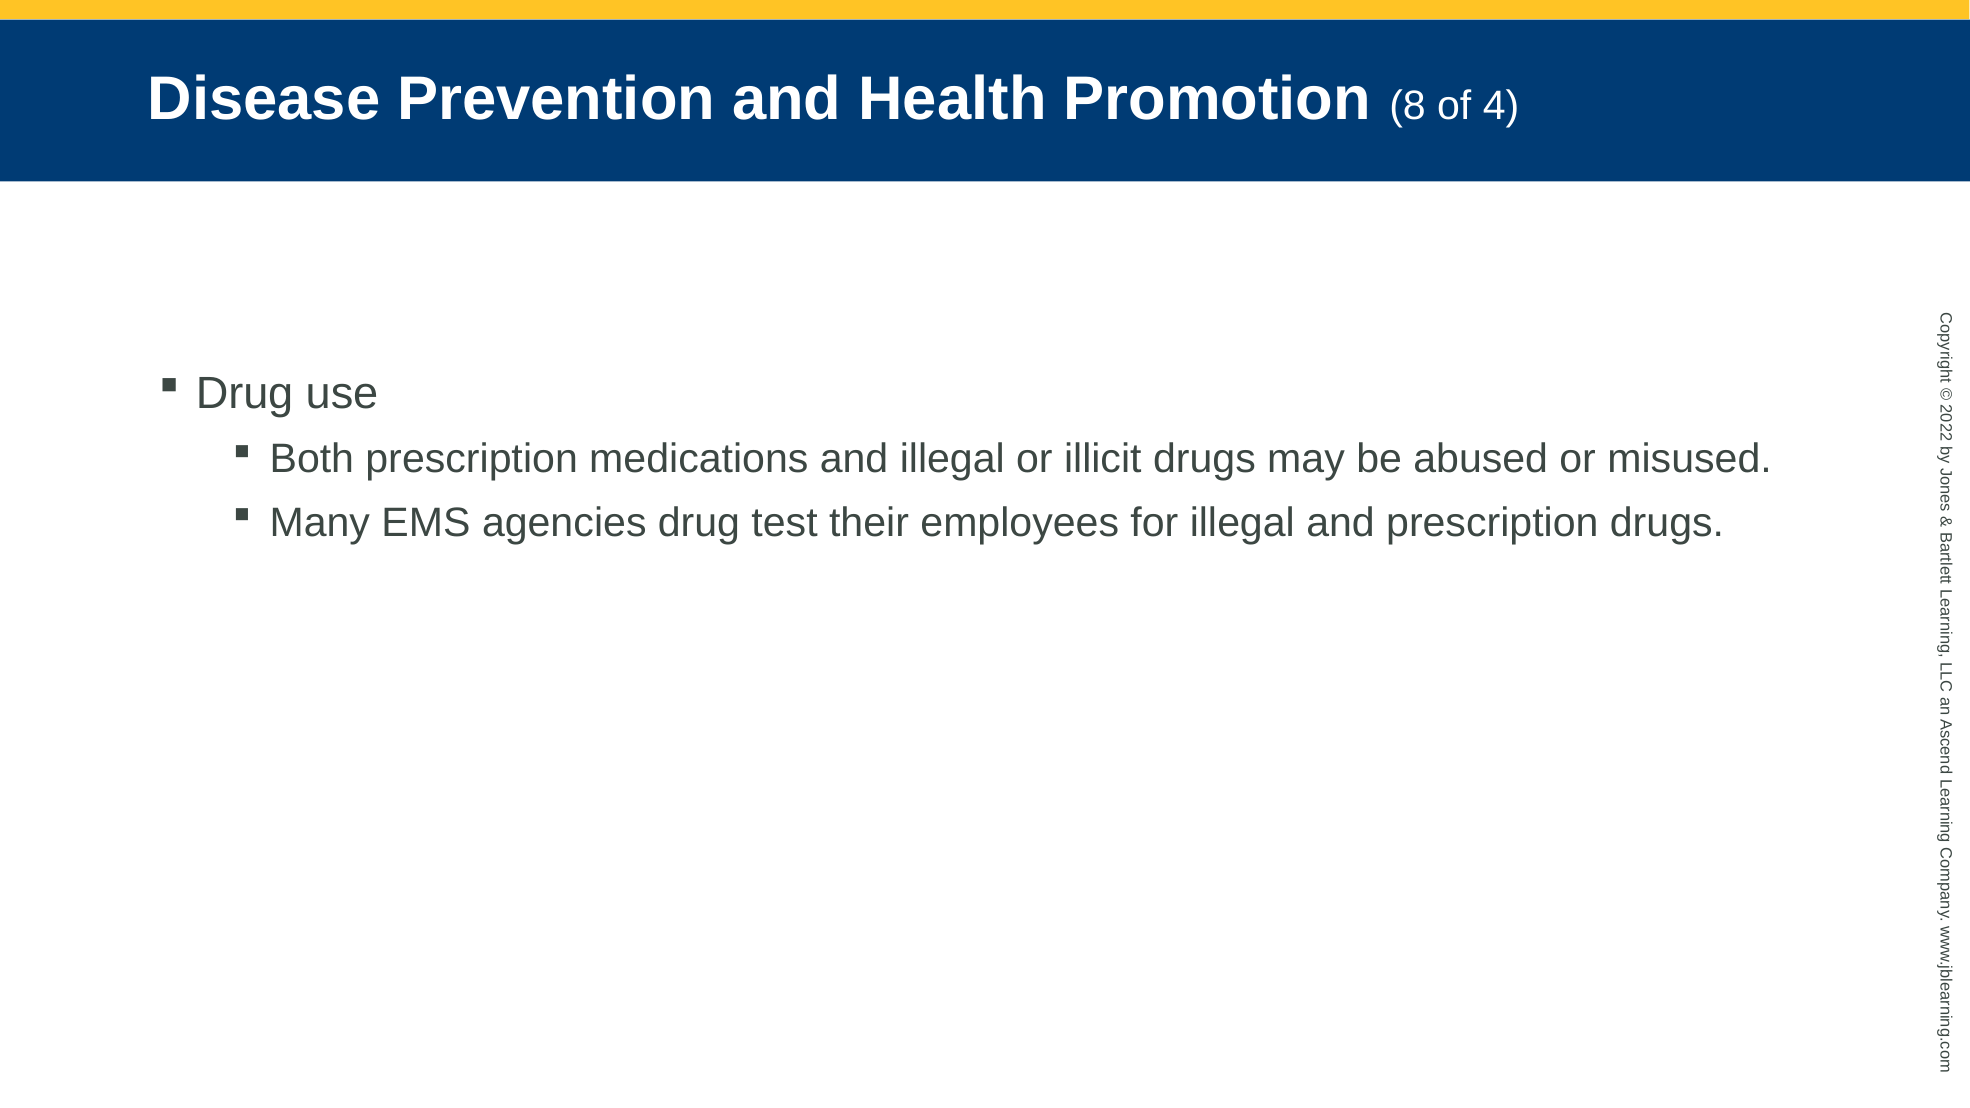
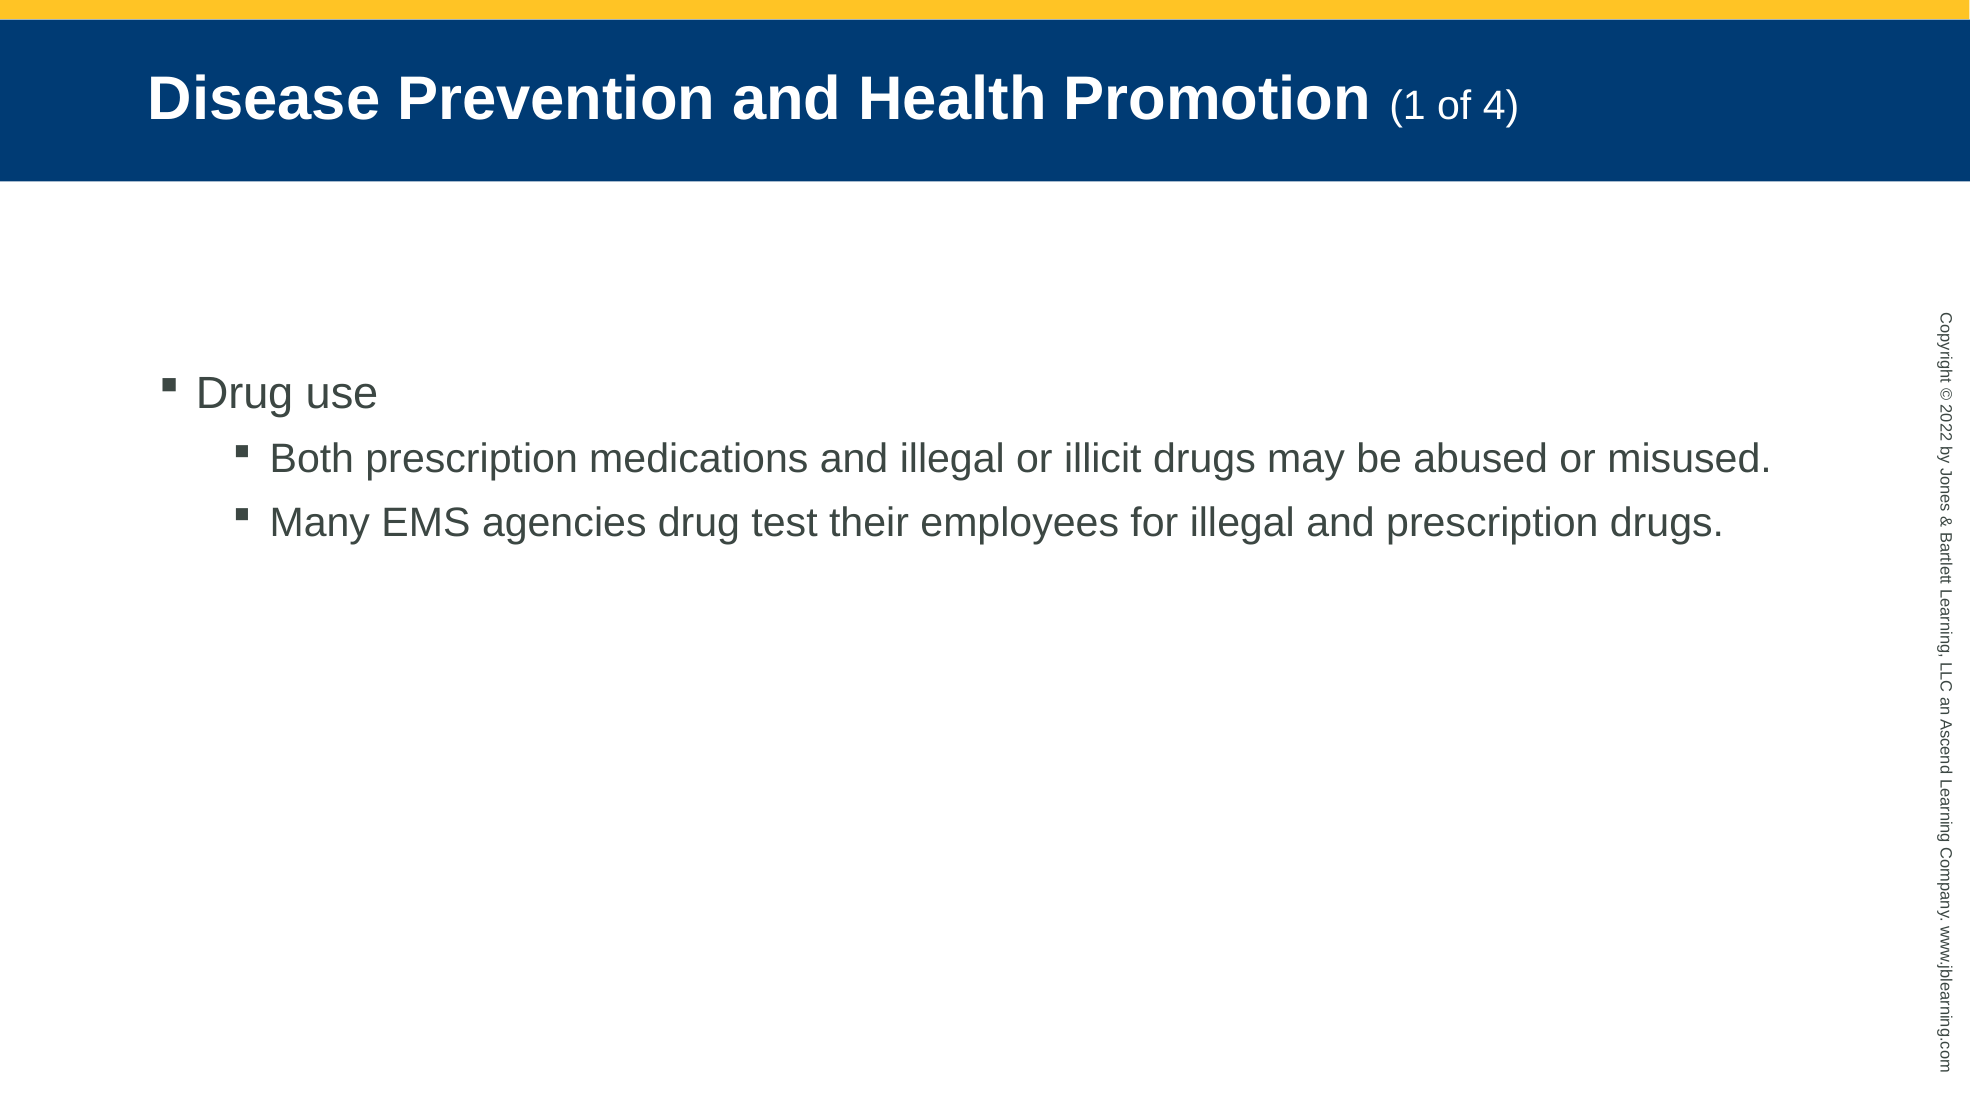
8: 8 -> 1
